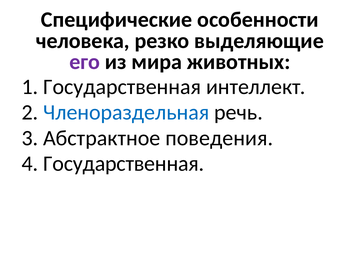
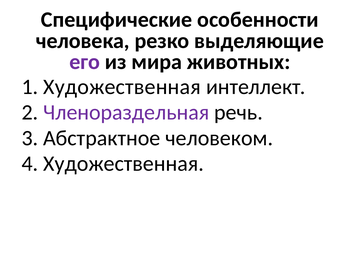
1 Государственная: Государственная -> Художественная
Членораздельная colour: blue -> purple
поведения: поведения -> человеком
4 Государственная: Государственная -> Художественная
